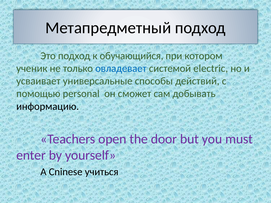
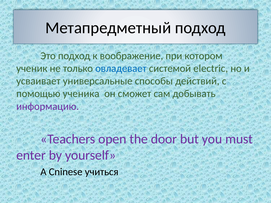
обучающийся: обучающийся -> воображение
personal: personal -> ученика
информацию colour: black -> purple
